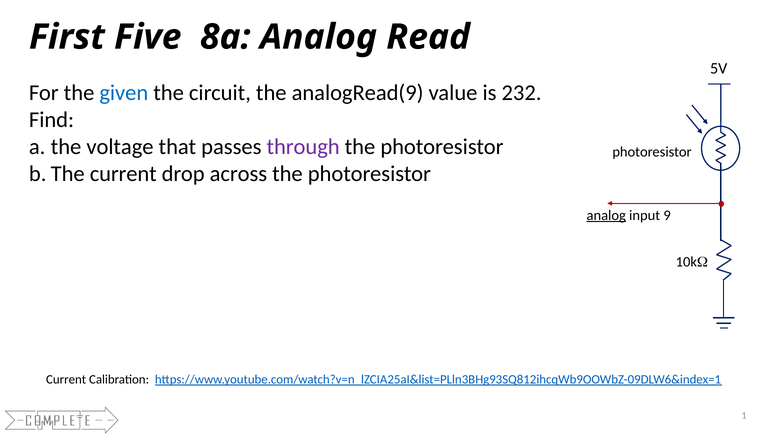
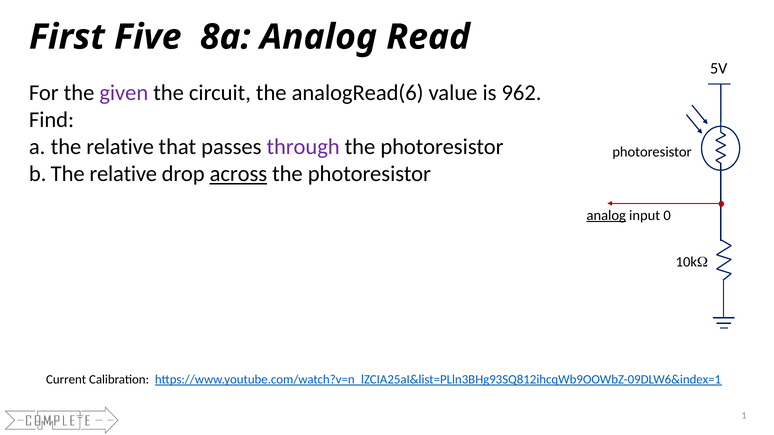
given colour: blue -> purple
analogRead(9: analogRead(9 -> analogRead(6
232: 232 -> 962
voltage at (120, 147): voltage -> relative
current at (123, 174): current -> relative
across underline: none -> present
9: 9 -> 0
